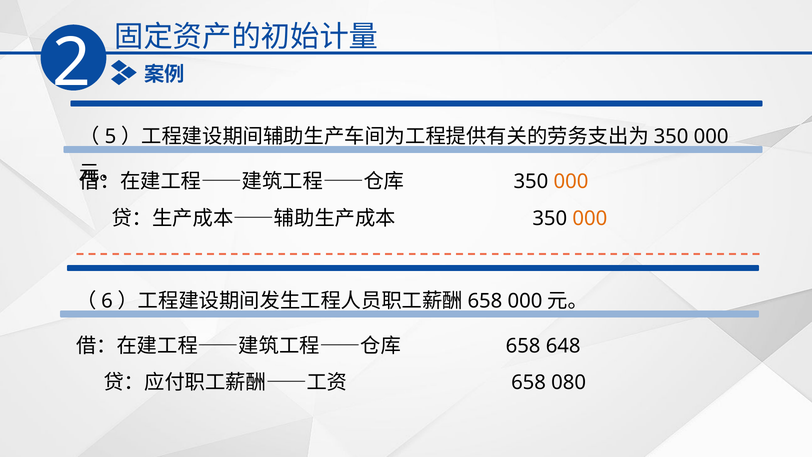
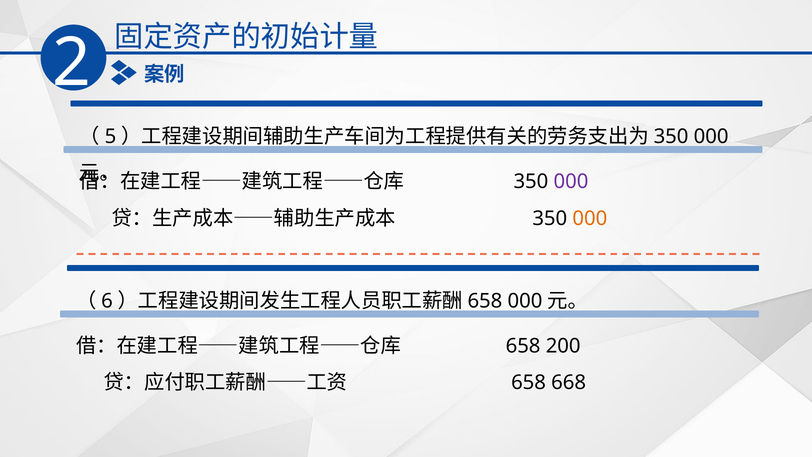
000 at (571, 182) colour: orange -> purple
648: 648 -> 200
080: 080 -> 668
